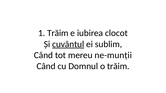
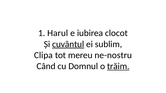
1 Trăim: Trăim -> Harul
Când at (43, 55): Când -> Clipa
ne-munții: ne-munții -> ne-nostru
trăim at (118, 66) underline: none -> present
